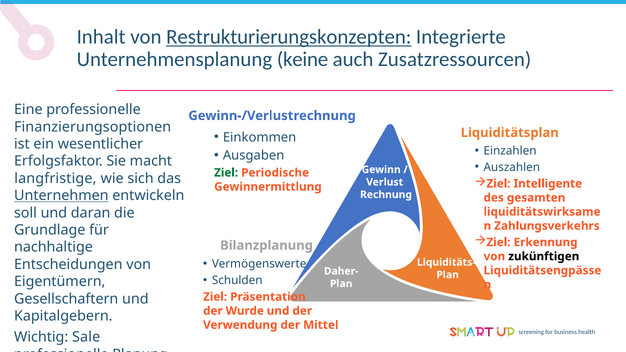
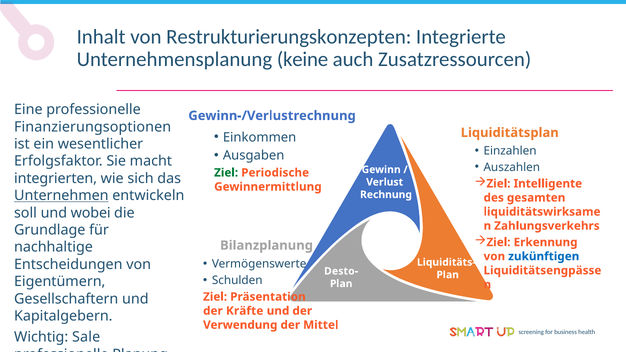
Restrukturierungskonzepten underline: present -> none
langfristige: langfristige -> integrierten
daran: daran -> wobei
zukünftigen colour: black -> blue
Daher-: Daher- -> Desto-
Wurde: Wurde -> Kräfte
